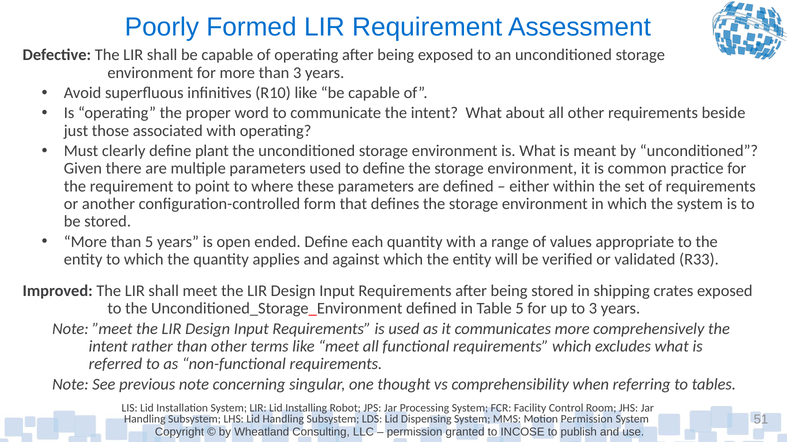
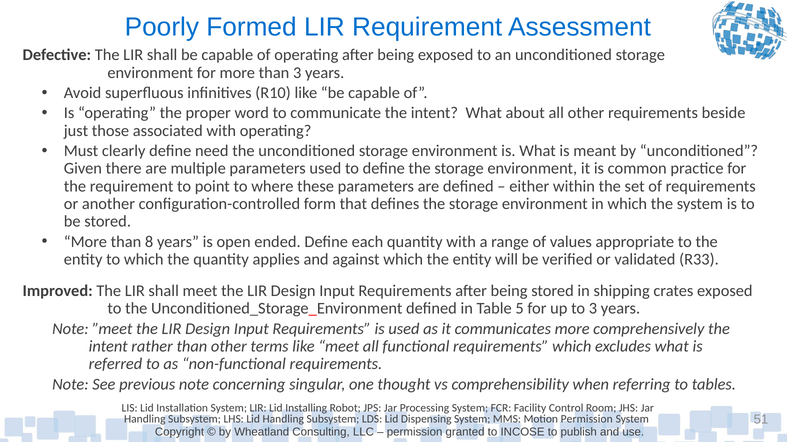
plant: plant -> need
than 5: 5 -> 8
